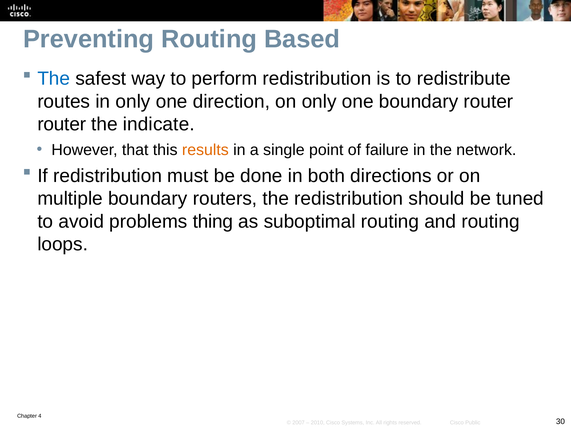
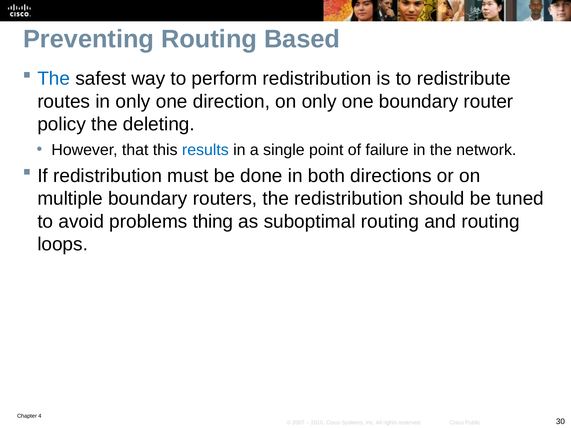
router at (62, 124): router -> policy
indicate: indicate -> deleting
results colour: orange -> blue
